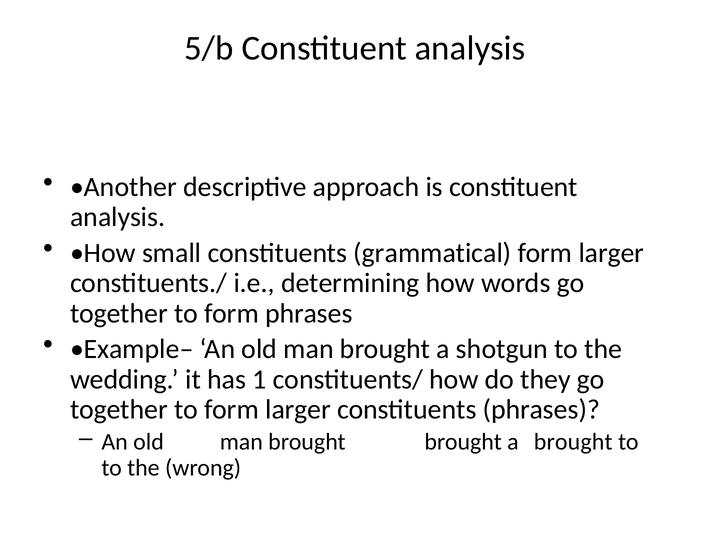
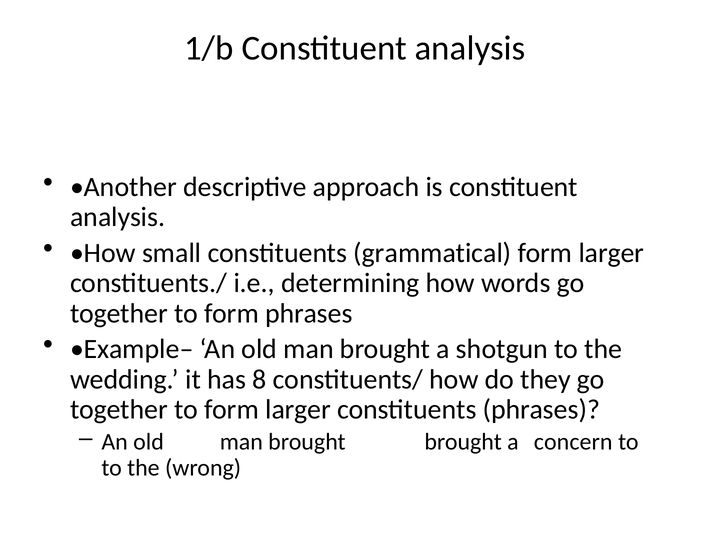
5/b: 5/b -> 1/b
1: 1 -> 8
a brought: brought -> concern
